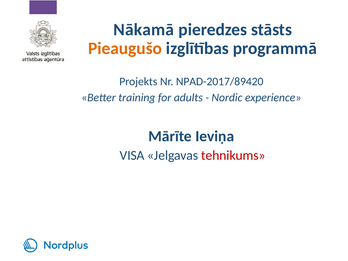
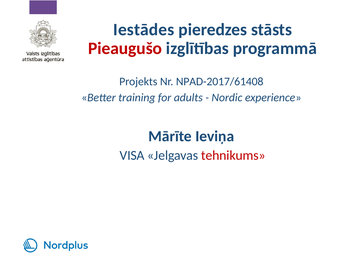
Nākamā: Nākamā -> Iestādes
Pieaugušo colour: orange -> red
NPAD-2017/89420: NPAD-2017/89420 -> NPAD-2017/61408
